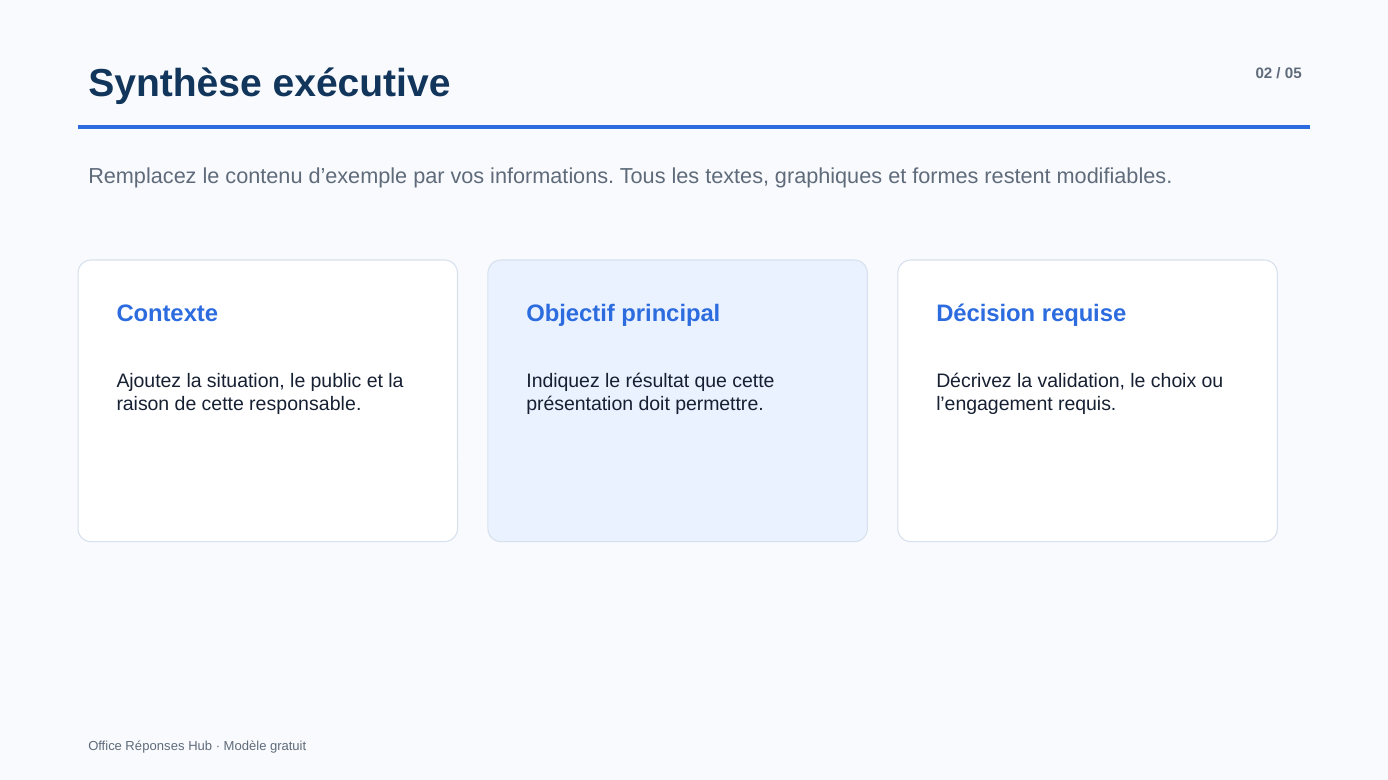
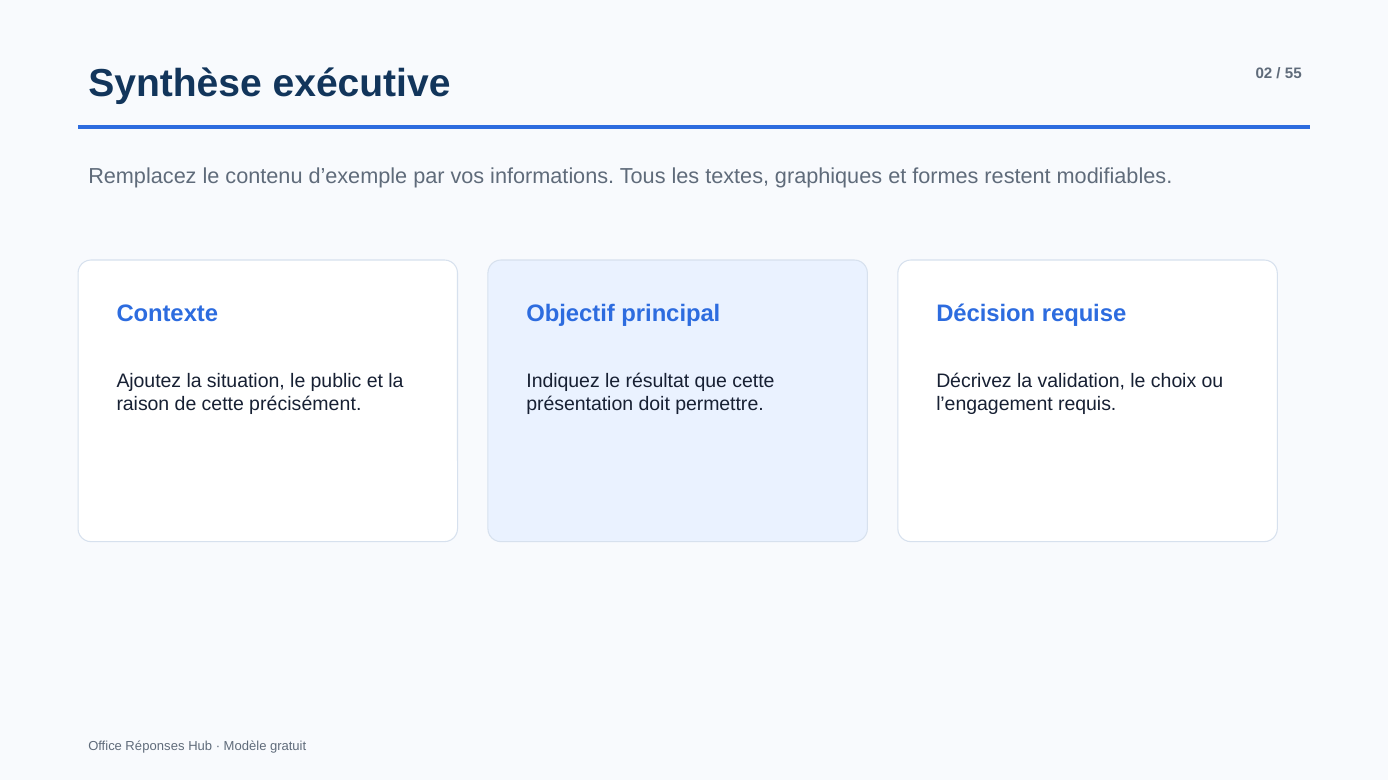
05: 05 -> 55
responsable: responsable -> précisément
